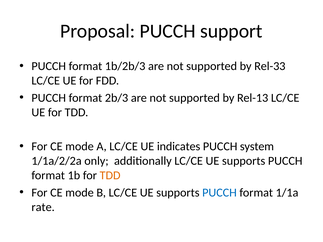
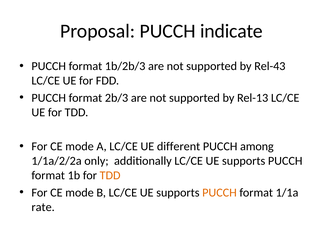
support: support -> indicate
Rel-33: Rel-33 -> Rel-43
indicates: indicates -> different
system: system -> among
PUCCH at (219, 193) colour: blue -> orange
